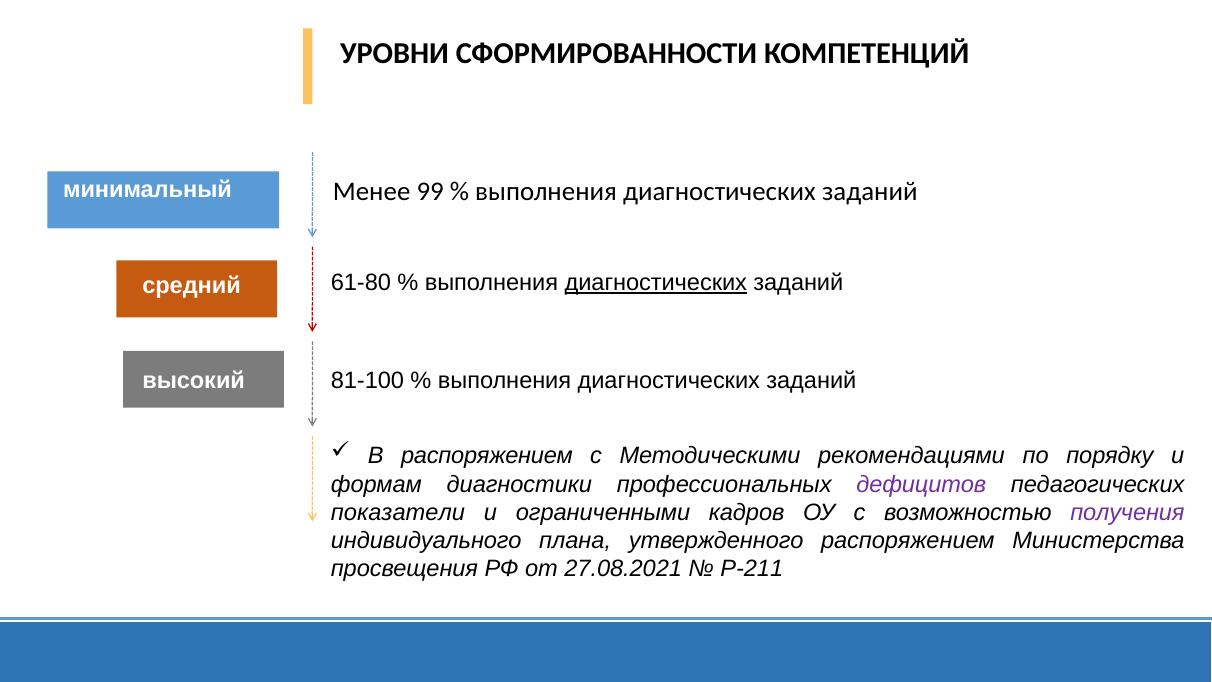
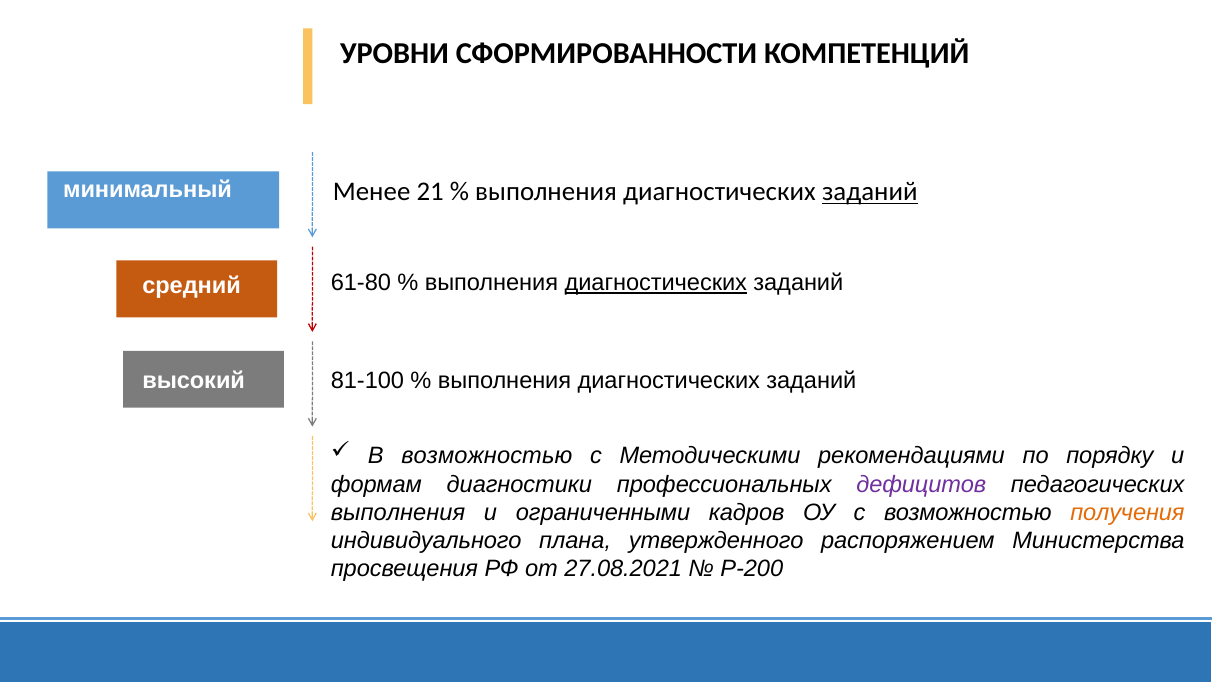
99: 99 -> 21
заданий at (870, 192) underline: none -> present
В распоряжением: распоряжением -> возможностью
показатели at (398, 512): показатели -> выполнения
получения colour: purple -> orange
Р-211: Р-211 -> Р-200
